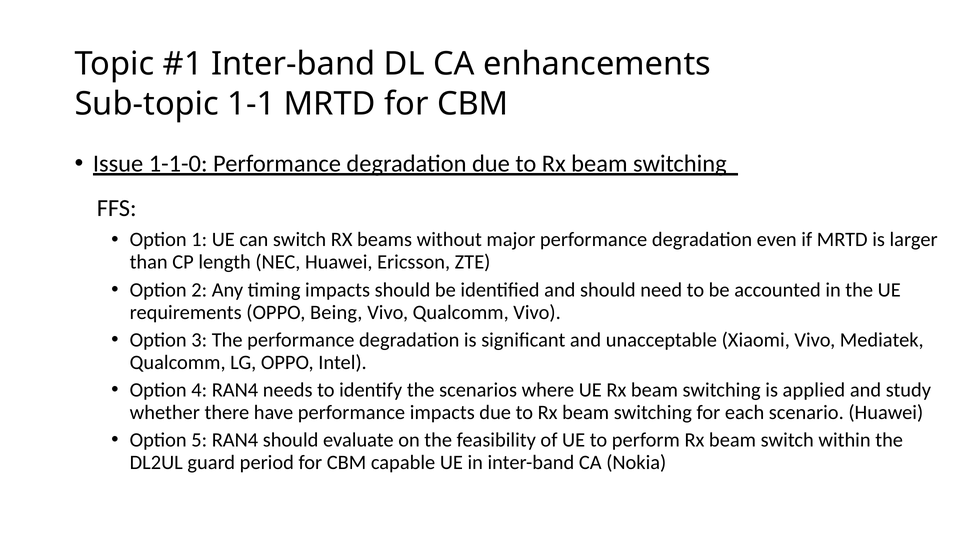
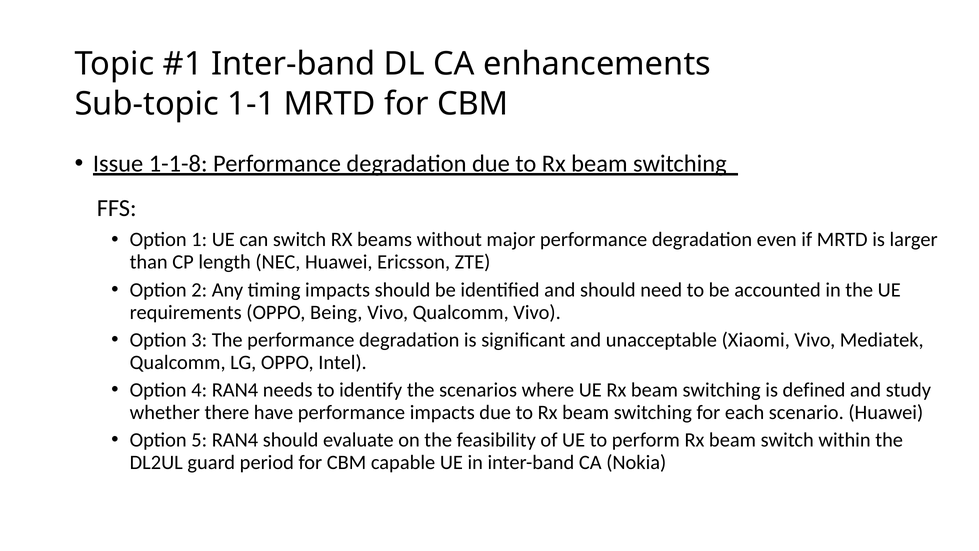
1-1-0: 1-1-0 -> 1-1-8
applied: applied -> defined
